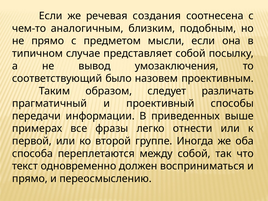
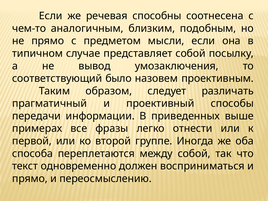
создания: создания -> способны
